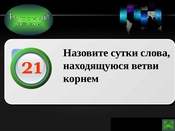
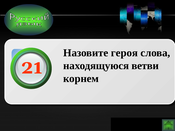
сутки: сутки -> героя
